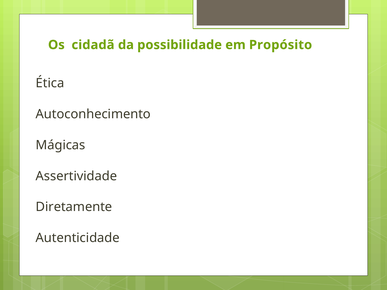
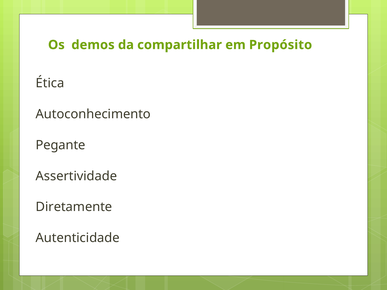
cidadã: cidadã -> demos
possibilidade: possibilidade -> compartilhar
Mágicas: Mágicas -> Pegante
